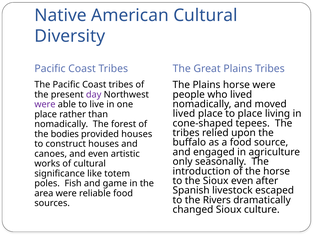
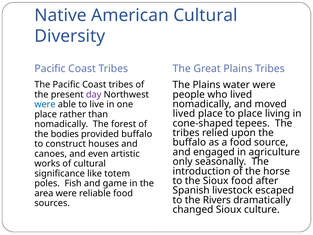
Plains horse: horse -> water
were at (45, 104) colour: purple -> blue
provided houses: houses -> buffalo
Sioux even: even -> food
